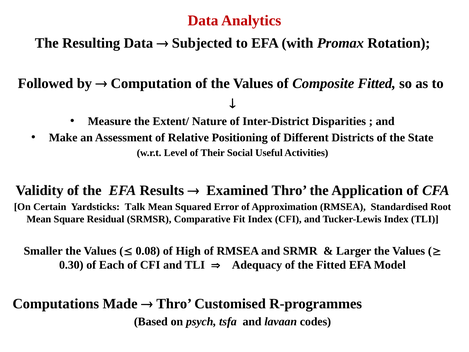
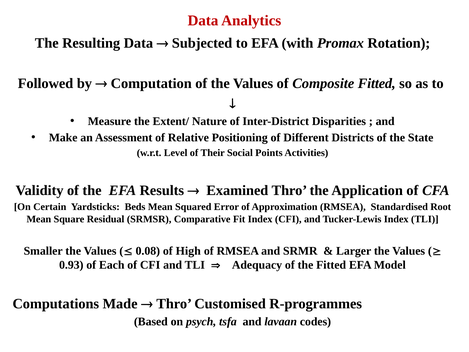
Useful: Useful -> Points
Talk: Talk -> Beds
0.30: 0.30 -> 0.93
